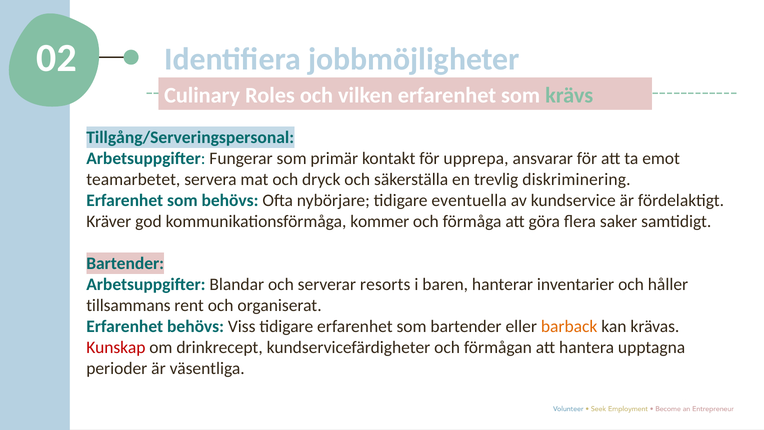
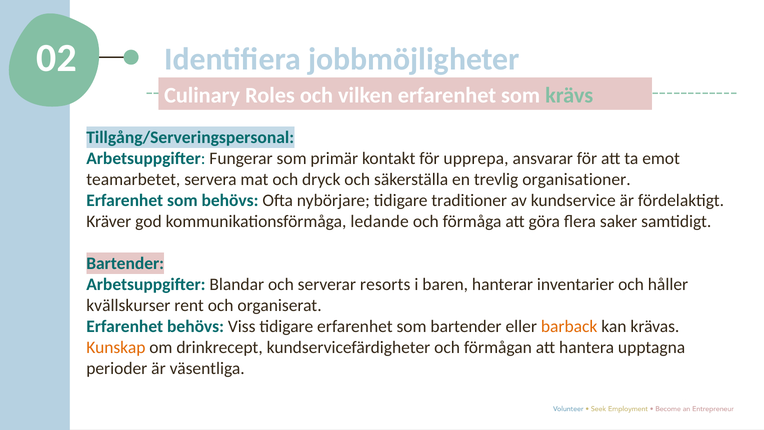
diskriminering: diskriminering -> organisationer
eventuella: eventuella -> traditioner
kommer: kommer -> ledande
tillsammans: tillsammans -> kvällskurser
Kunskap colour: red -> orange
